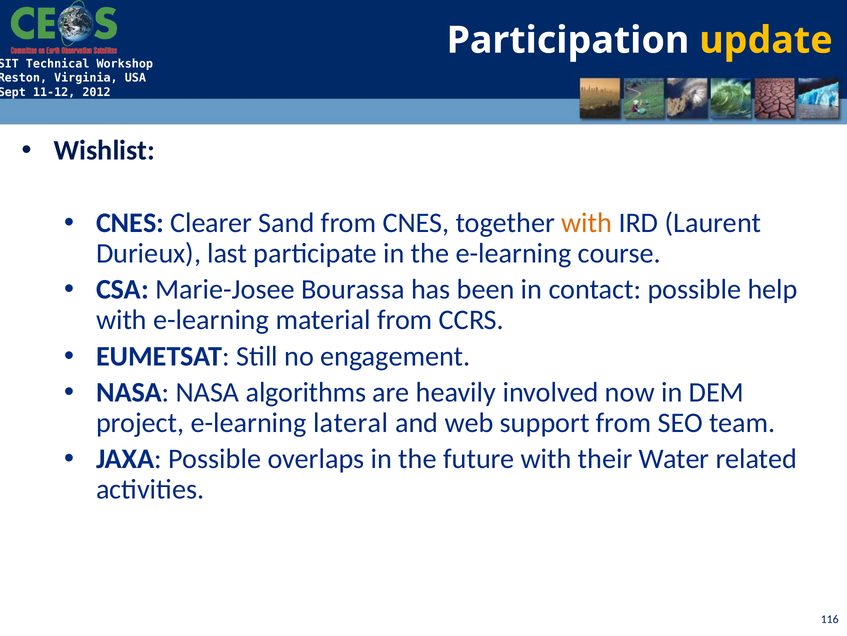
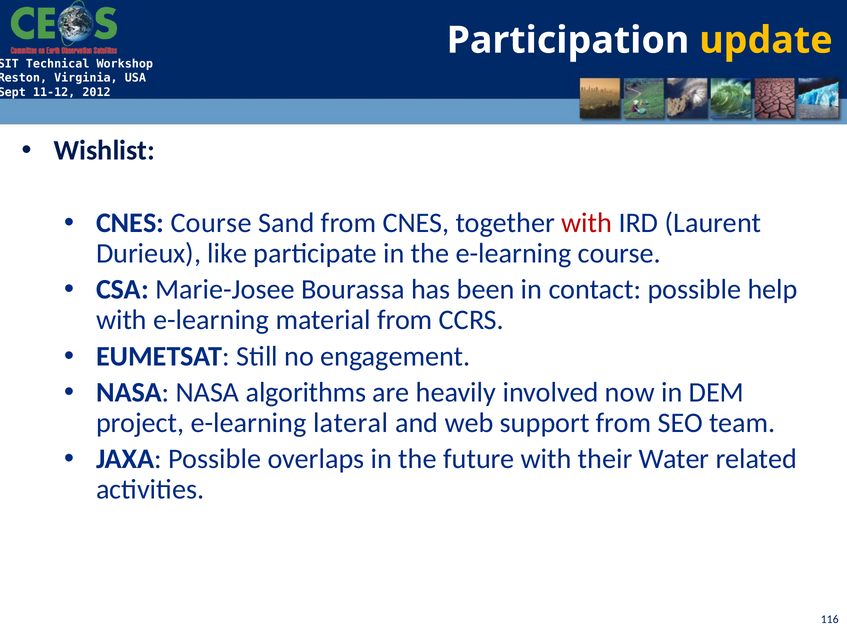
CNES Clearer: Clearer -> Course
with at (587, 223) colour: orange -> red
last: last -> like
